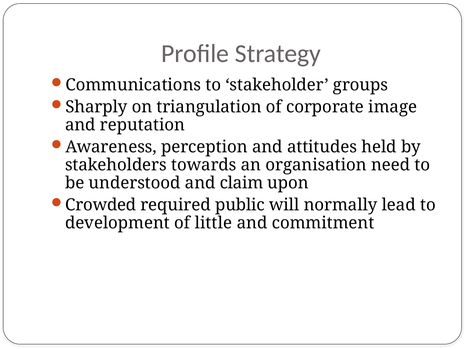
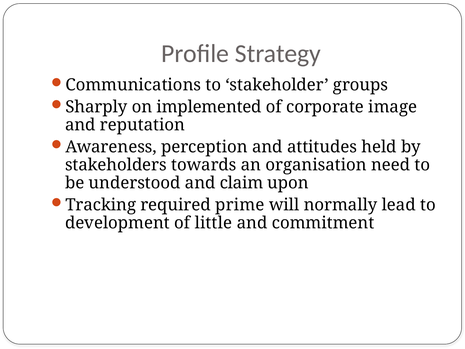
triangulation: triangulation -> implemented
Crowded: Crowded -> Tracking
public: public -> prime
